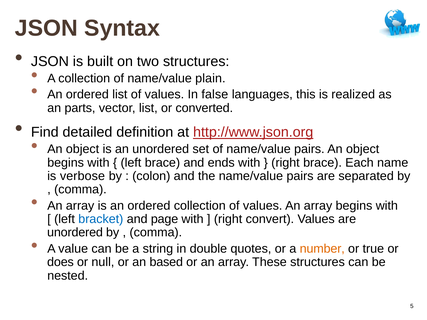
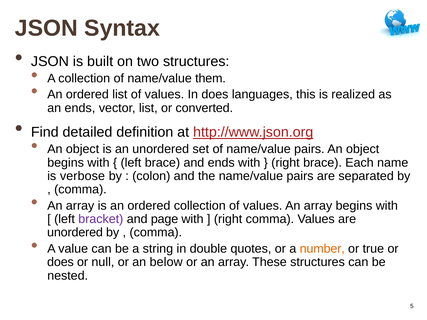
plain: plain -> them
In false: false -> does
an parts: parts -> ends
bracket colour: blue -> purple
right convert: convert -> comma
based: based -> below
